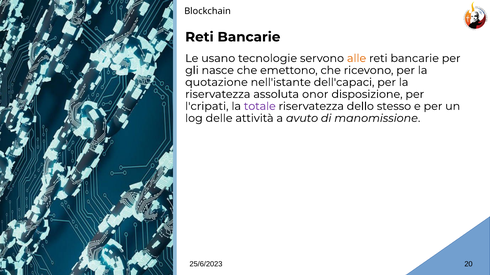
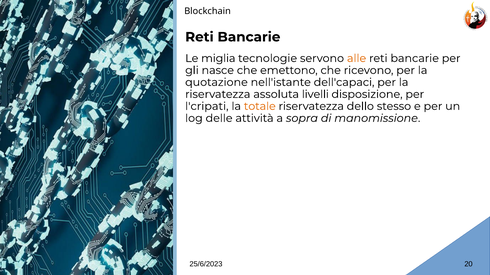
usano: usano -> miglia
onor: onor -> livelli
totale colour: purple -> orange
avuto: avuto -> sopra
